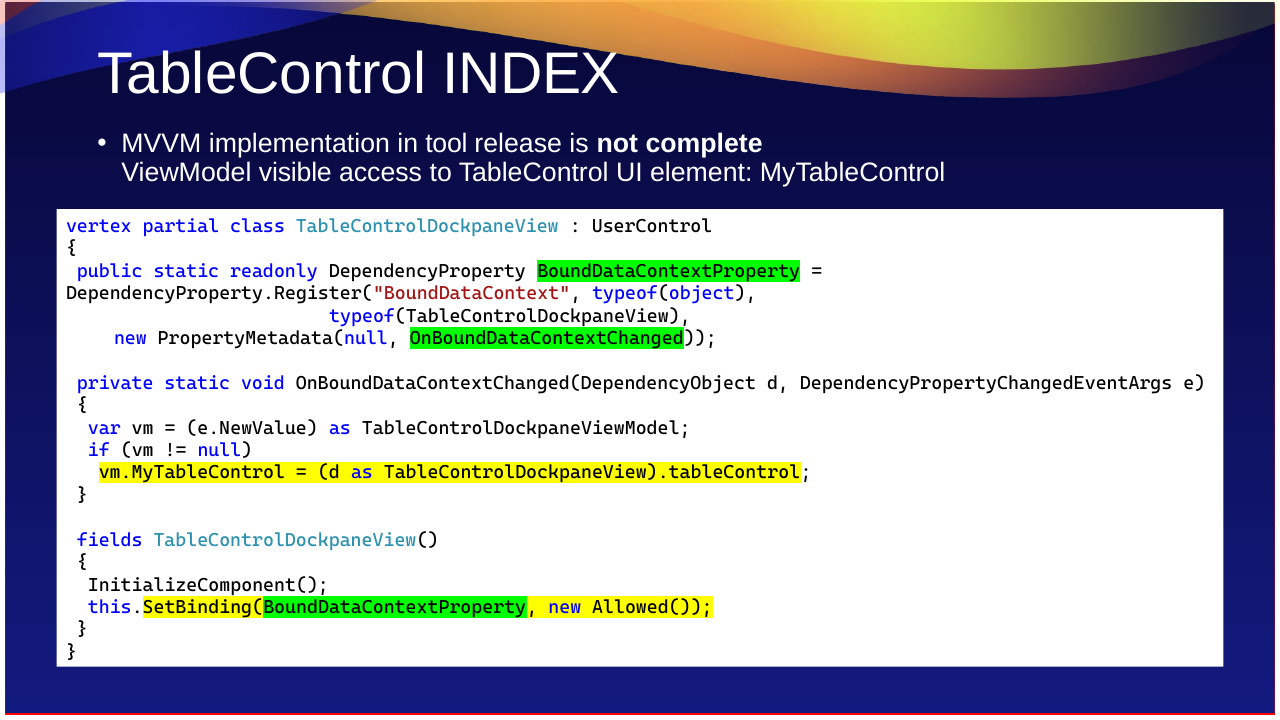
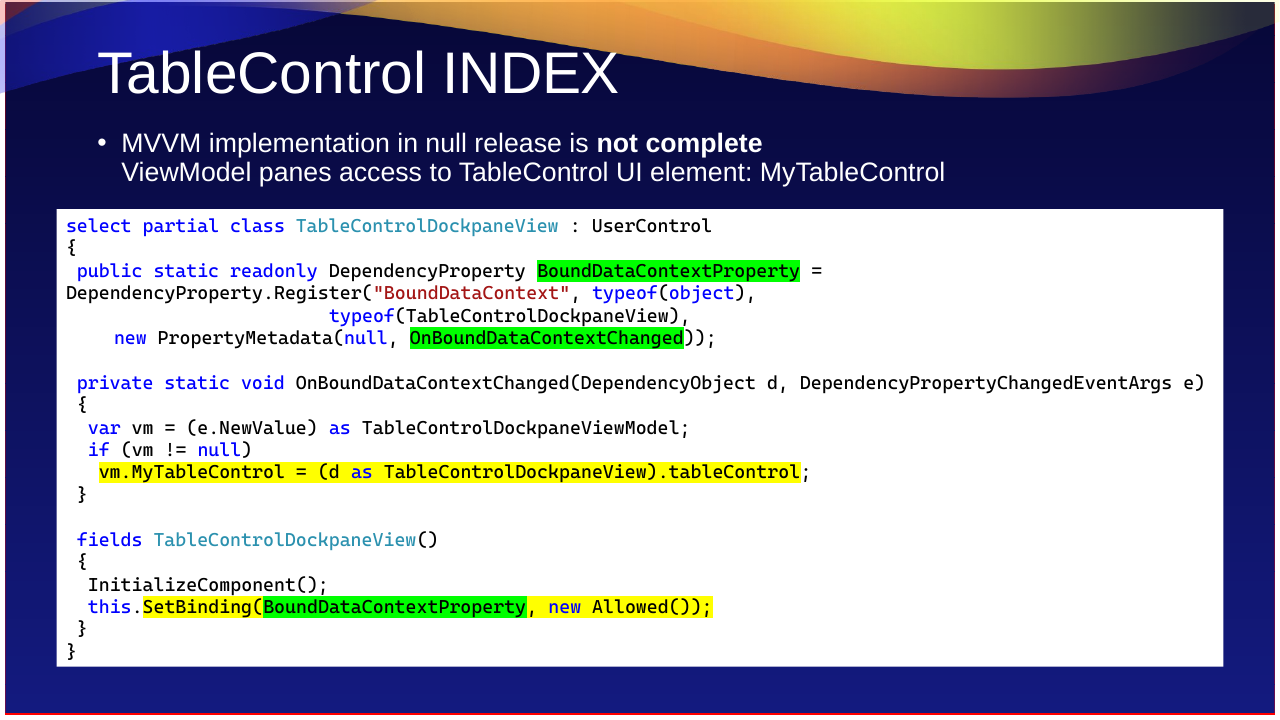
in tool: tool -> null
visible: visible -> panes
vertex: vertex -> select
